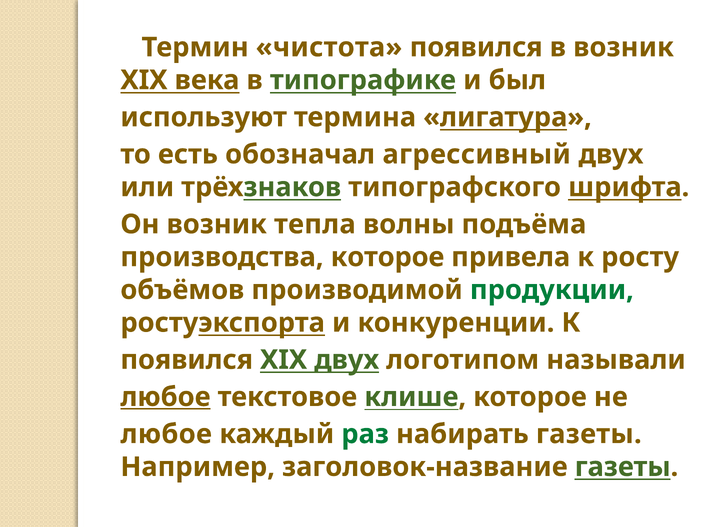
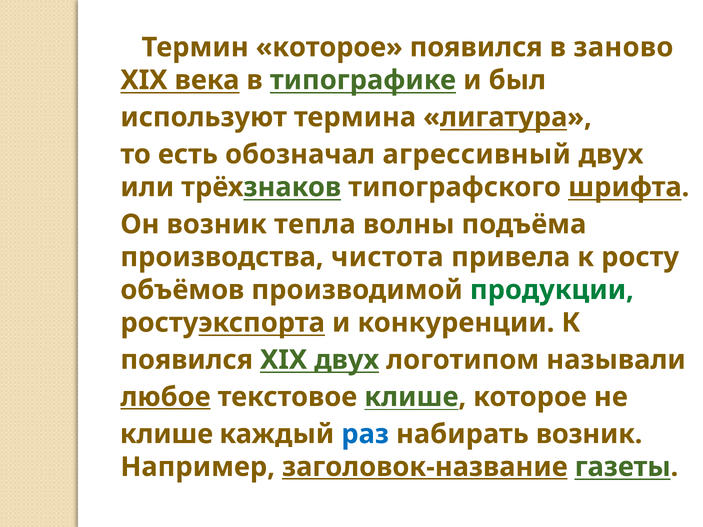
Термин чистота: чистота -> которое
в возник: возник -> заново
производства которое: которое -> чистота
любое at (166, 434): любое -> клише
раз colour: green -> blue
набирать газеты: газеты -> возник
заголовок-название underline: none -> present
